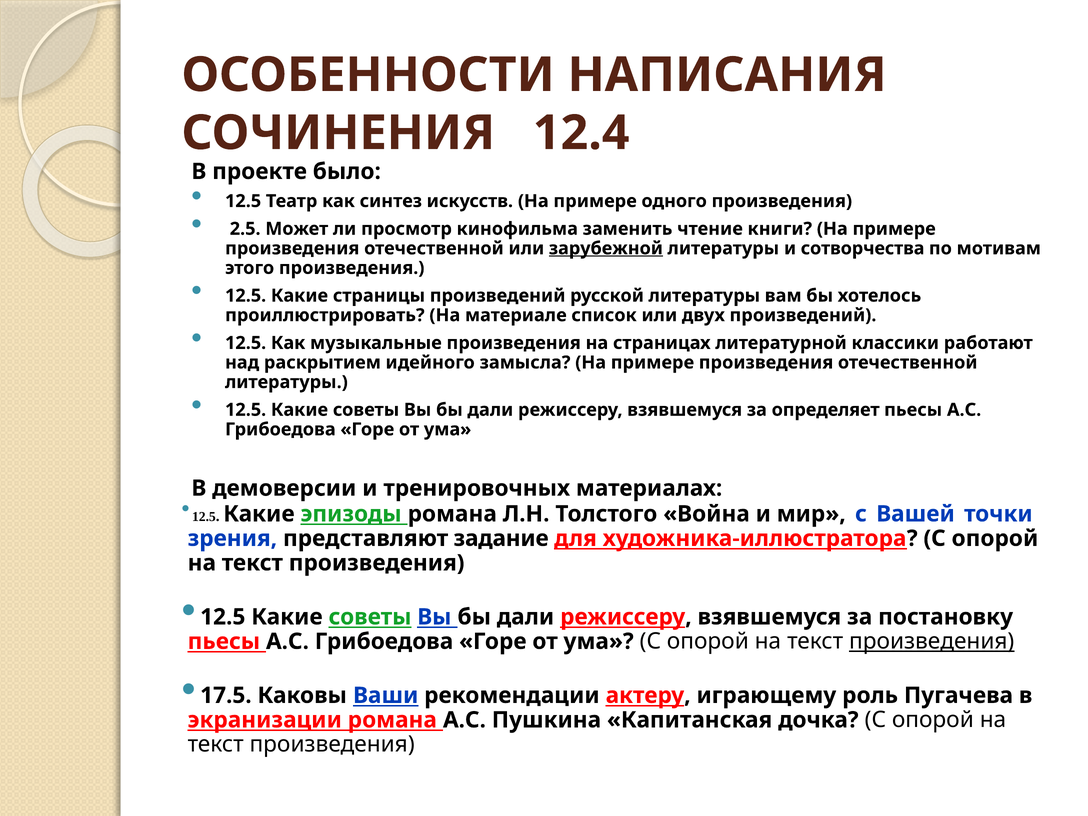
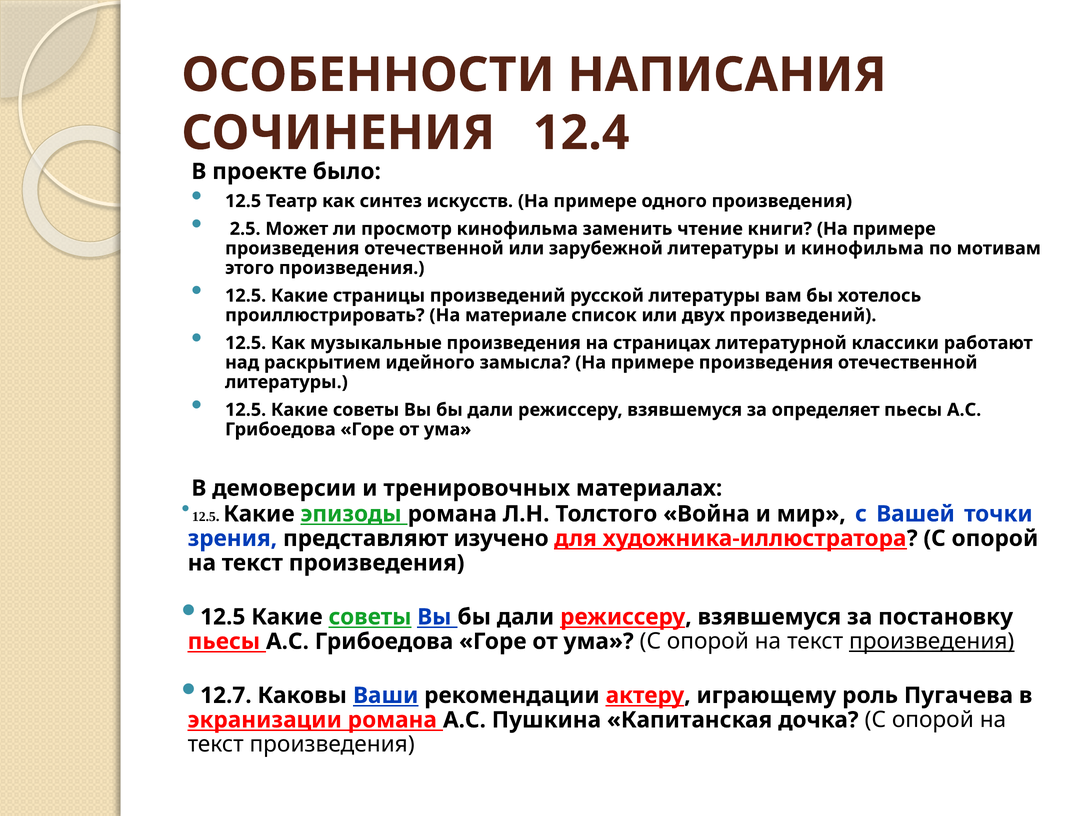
зарубежной underline: present -> none
и сотворчества: сотворчества -> кинофильма
задание: задание -> изучено
17.5: 17.5 -> 12.7
